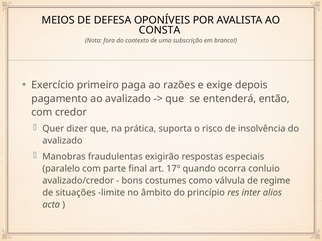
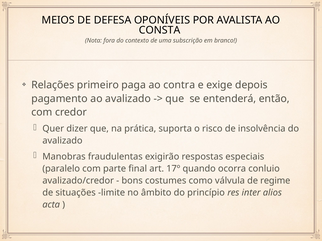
Exercício: Exercício -> Relações
razões: razões -> contra
